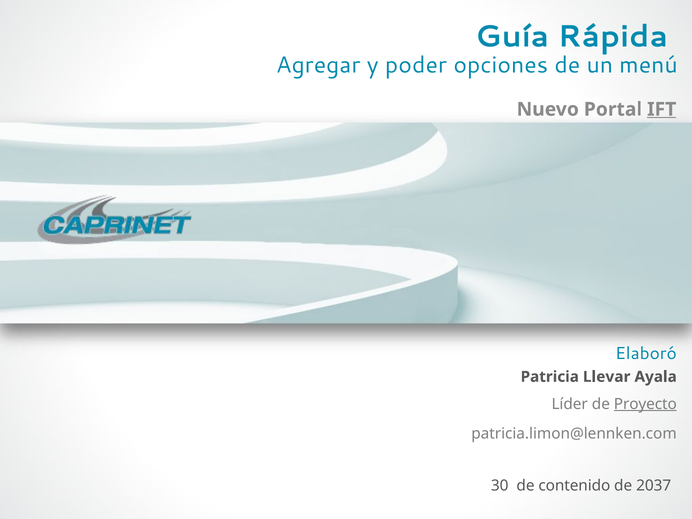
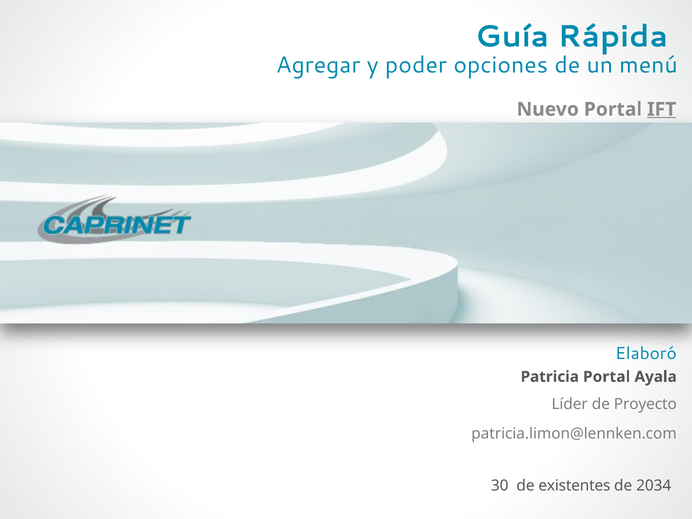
Patricia Llevar: Llevar -> Portal
Proyecto underline: present -> none
contenido: contenido -> existentes
2037: 2037 -> 2034
